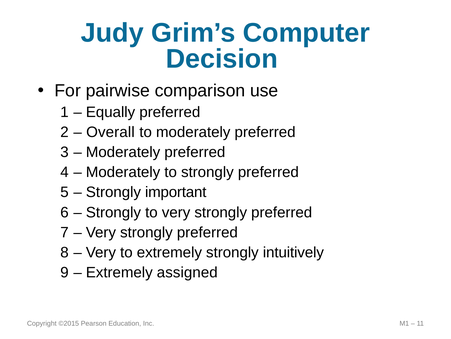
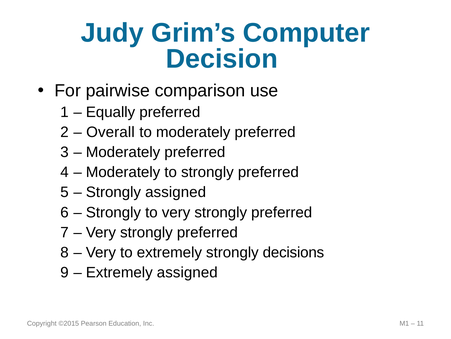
Strongly important: important -> assigned
intuitively: intuitively -> decisions
